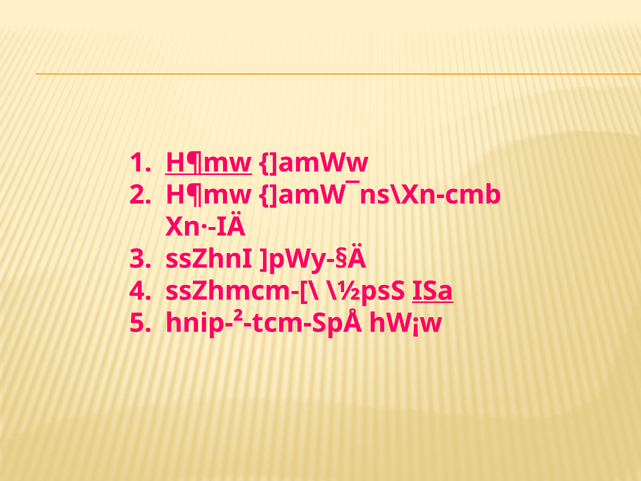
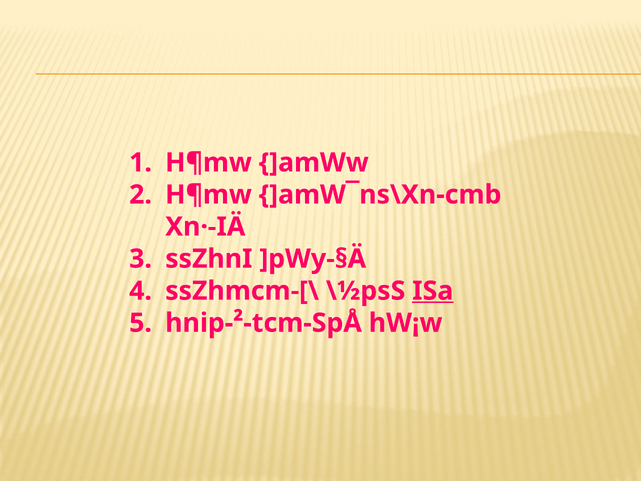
H¶mw at (209, 163) underline: present -> none
